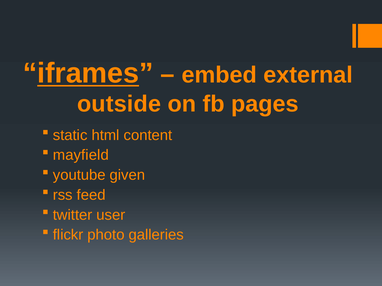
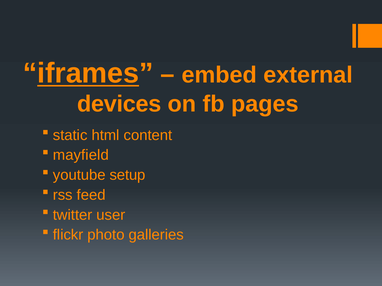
outside: outside -> devices
given: given -> setup
